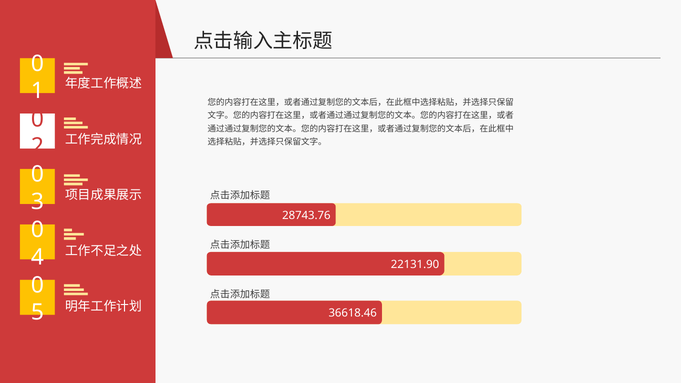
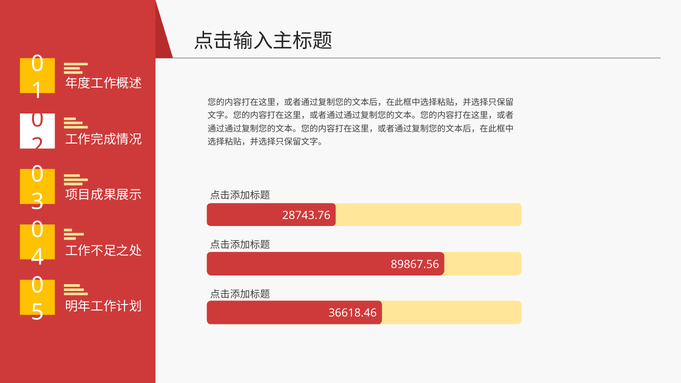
22131.90: 22131.90 -> 89867.56
